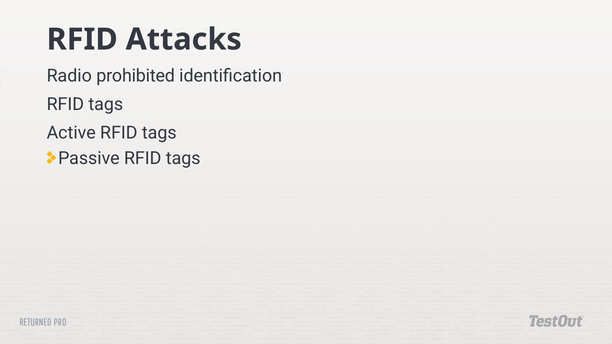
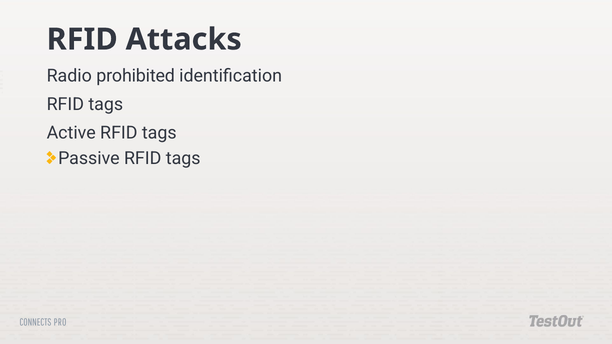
RETURNED: RETURNED -> CONNECTS
